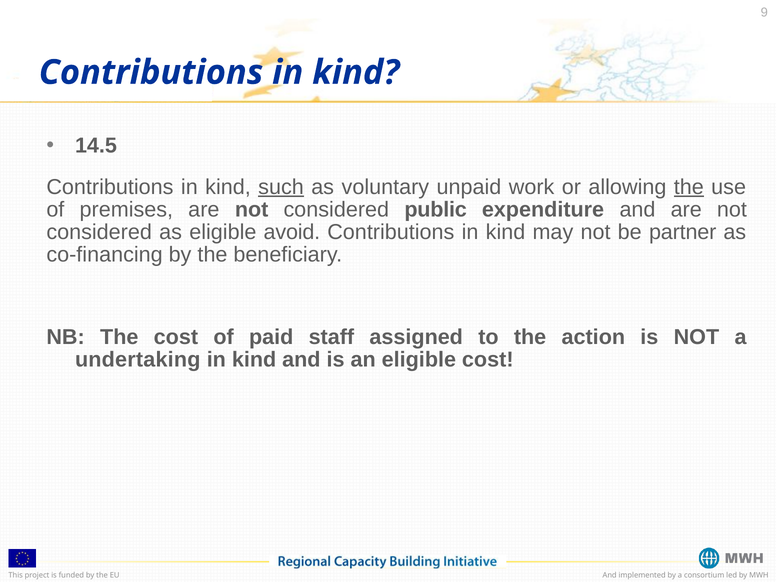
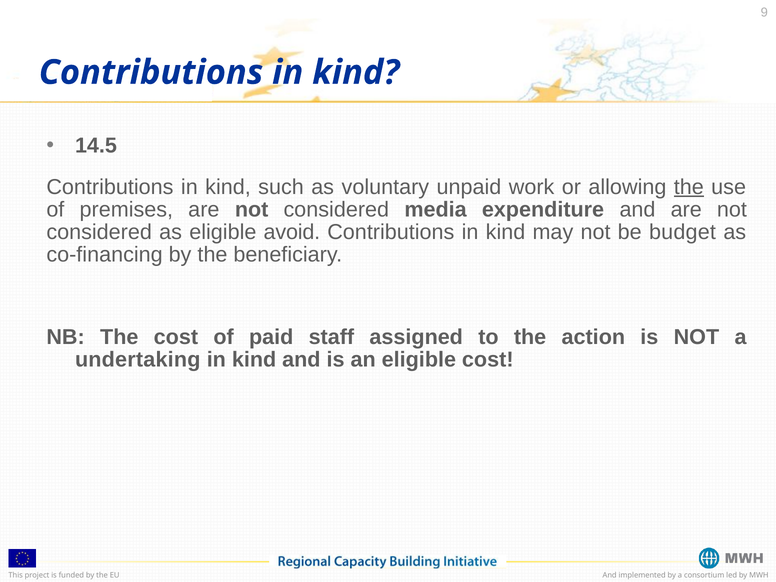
such underline: present -> none
public: public -> media
partner: partner -> budget
